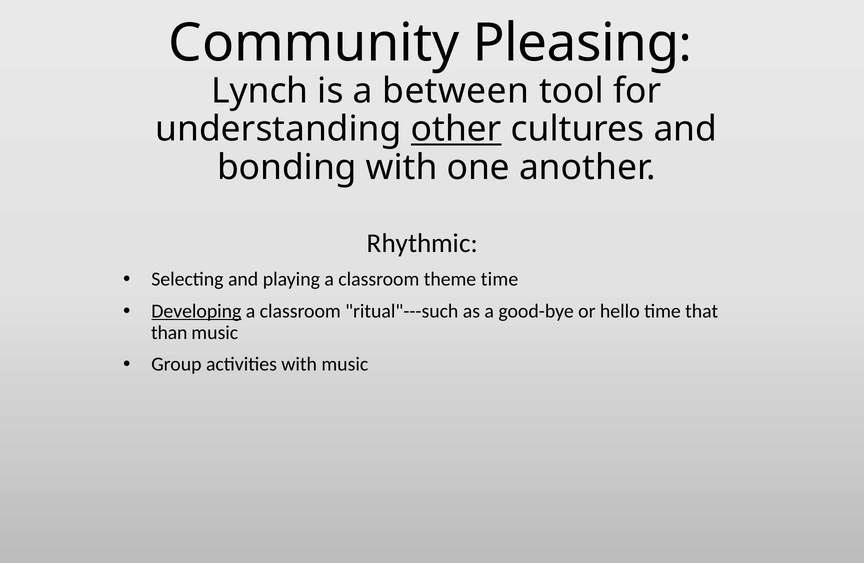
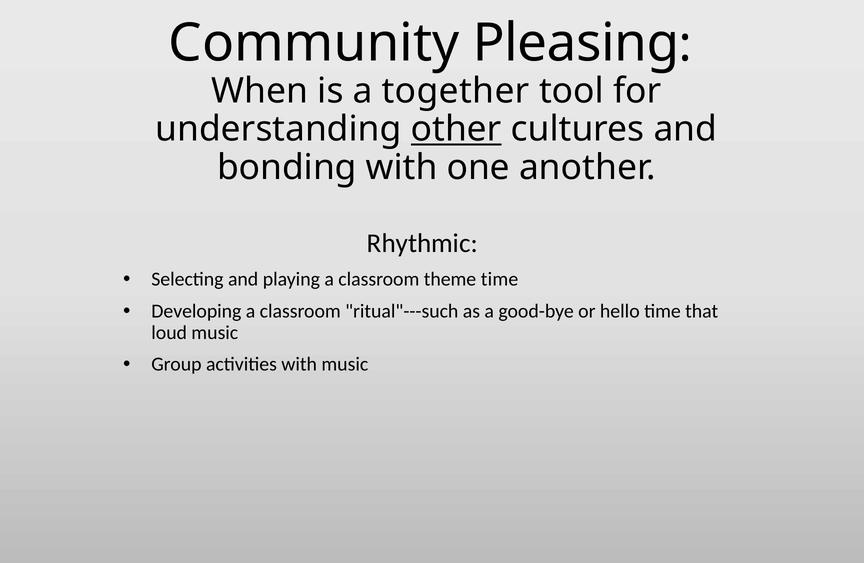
Lynch: Lynch -> When
between: between -> together
Developing underline: present -> none
than: than -> loud
